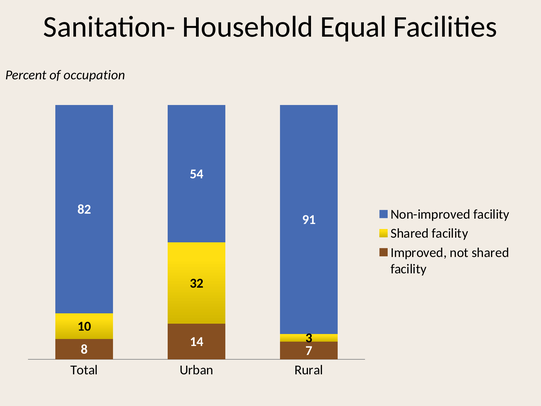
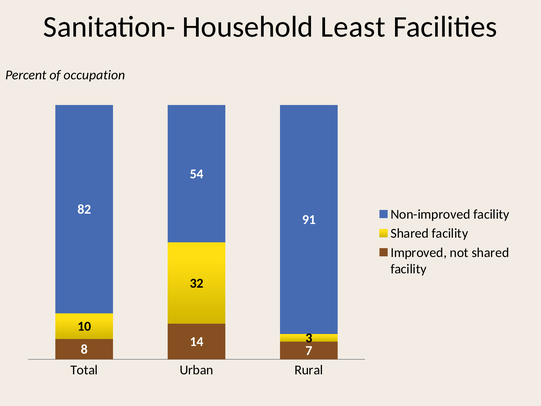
Equal: Equal -> Least
